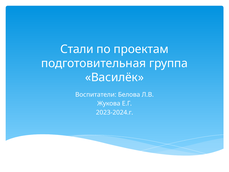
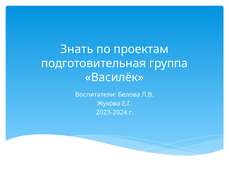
Стали: Стали -> Знать
